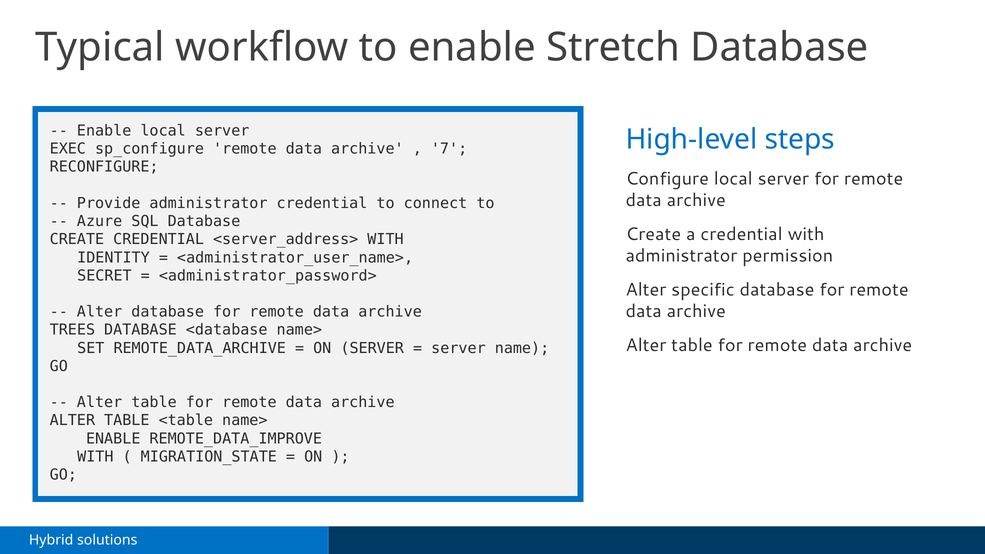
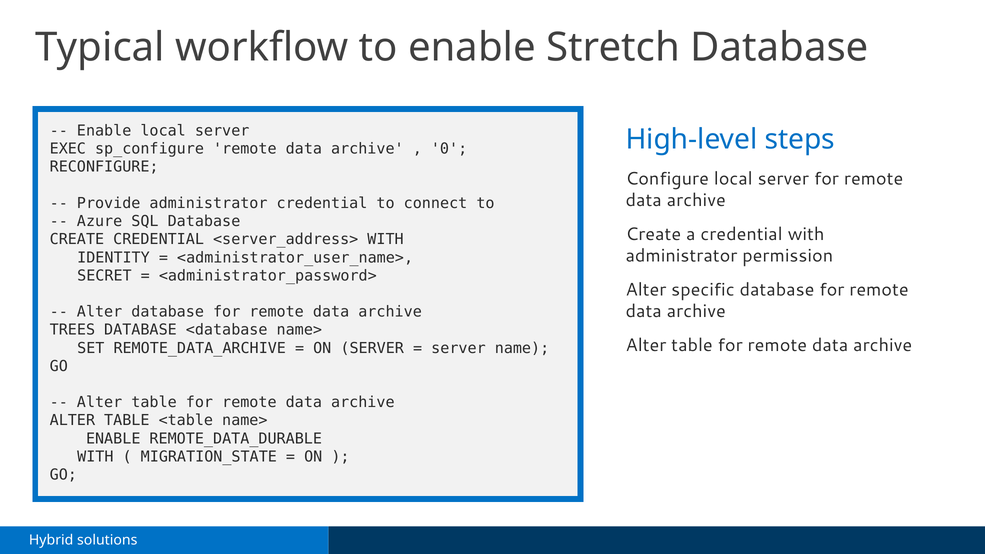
7: 7 -> 0
REMOTE_DATA_IMPROVE: REMOTE_DATA_IMPROVE -> REMOTE_DATA_DURABLE
